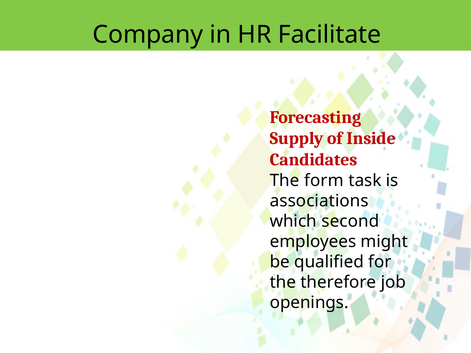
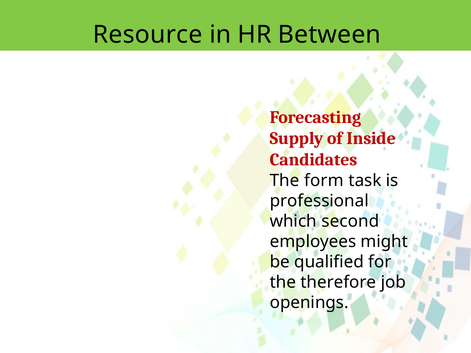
Company: Company -> Resource
Facilitate: Facilitate -> Between
associations: associations -> professional
